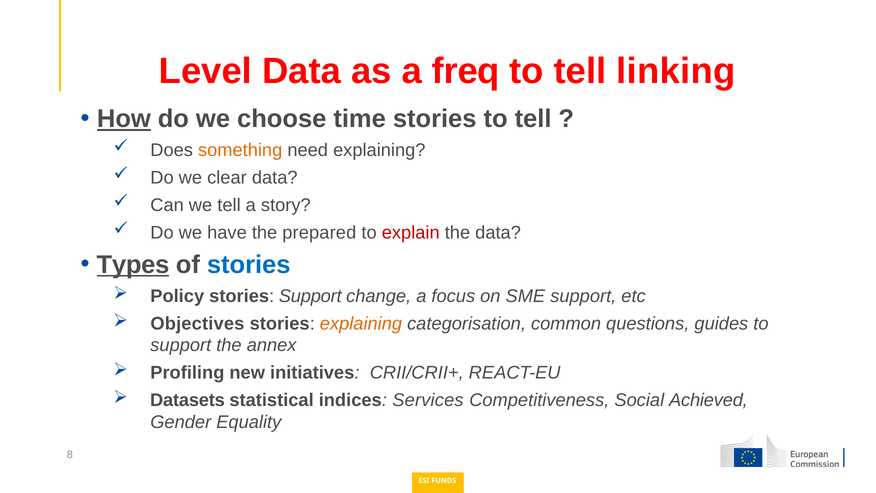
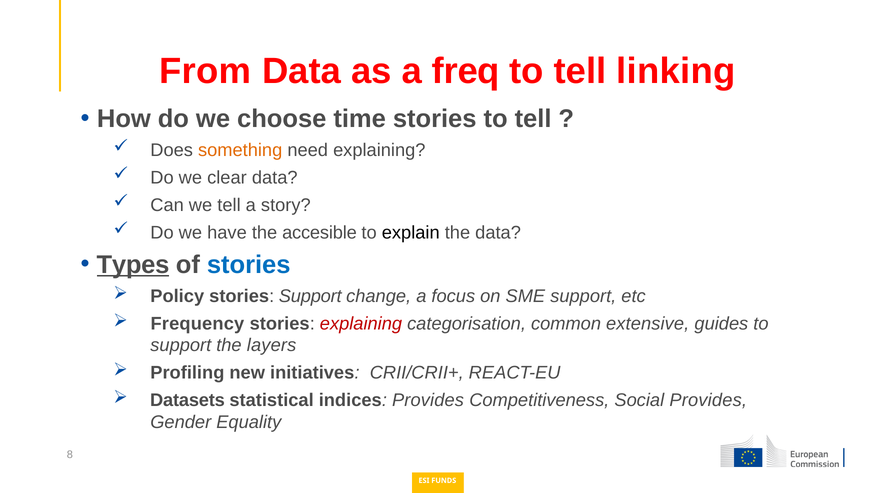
Level: Level -> From
How underline: present -> none
prepared: prepared -> accesible
explain colour: red -> black
Objectives: Objectives -> Frequency
explaining at (361, 323) colour: orange -> red
questions: questions -> extensive
annex: annex -> layers
indices Services: Services -> Provides
Social Achieved: Achieved -> Provides
